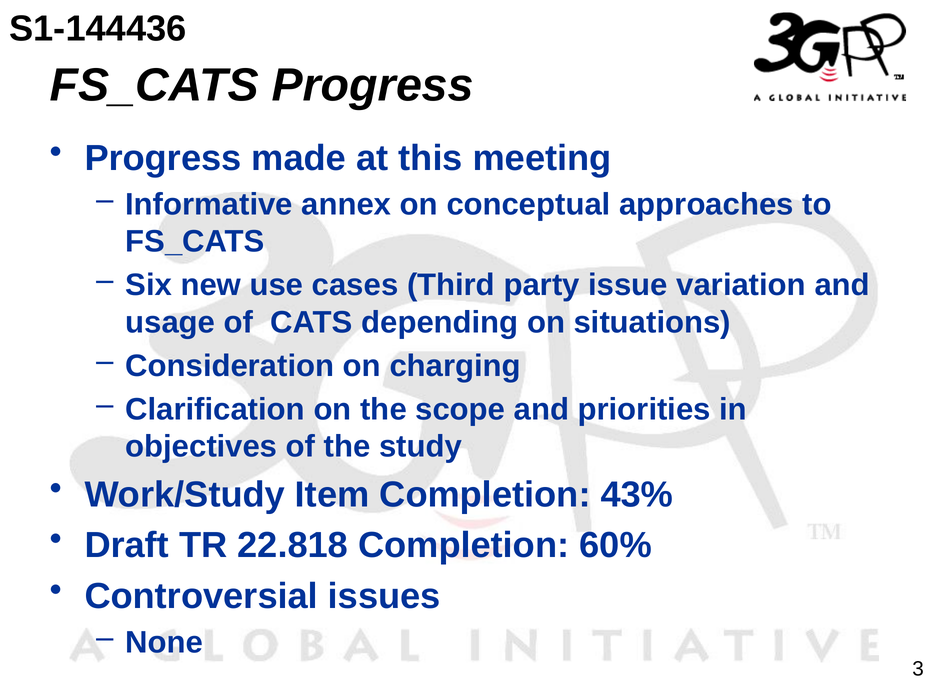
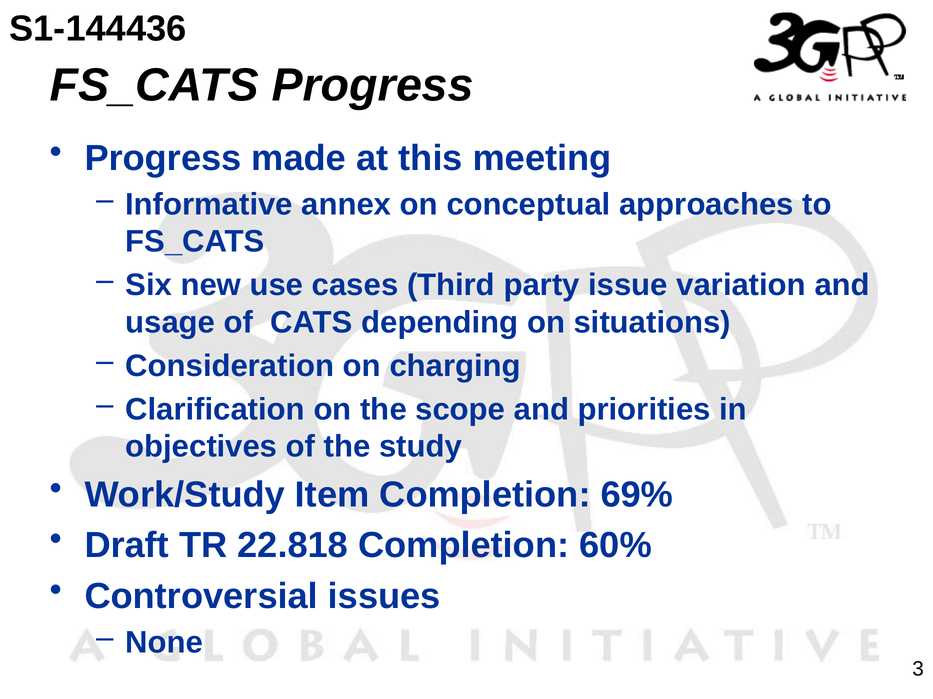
43%: 43% -> 69%
